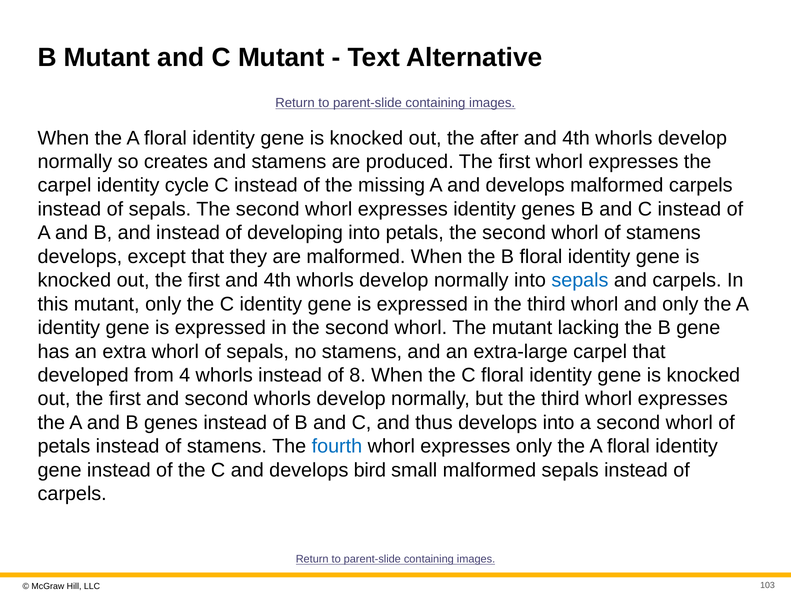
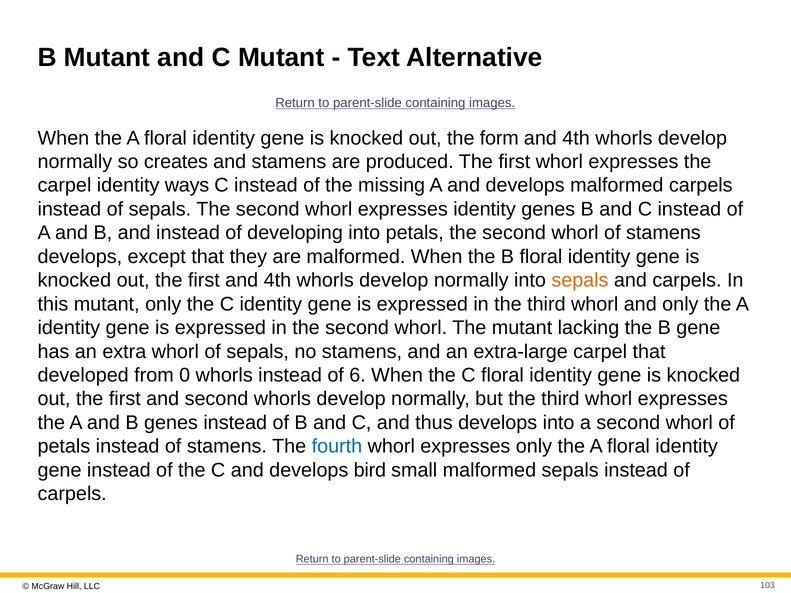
after: after -> form
cycle: cycle -> ways
sepals at (580, 280) colour: blue -> orange
4: 4 -> 0
8: 8 -> 6
